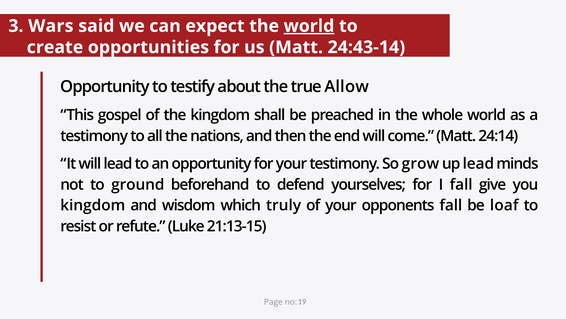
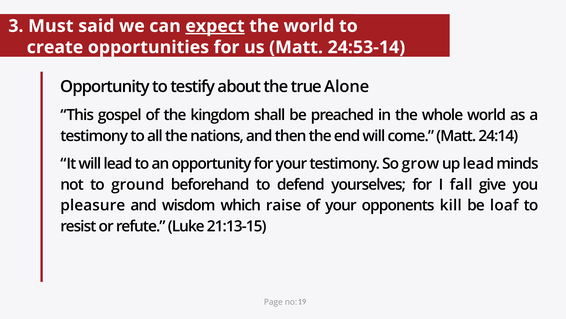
Wars: Wars -> Must
expect underline: none -> present
world at (309, 26) underline: present -> none
24:43-14: 24:43-14 -> 24:53-14
Allow: Allow -> Alone
kingdom at (93, 206): kingdom -> pleasure
truly: truly -> raise
opponents fall: fall -> kill
